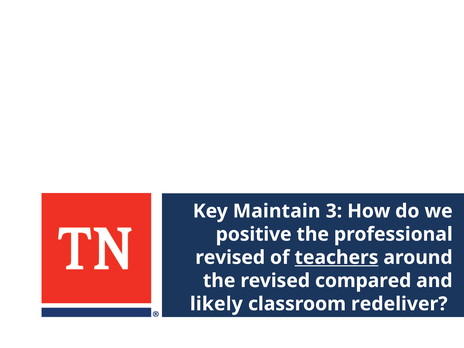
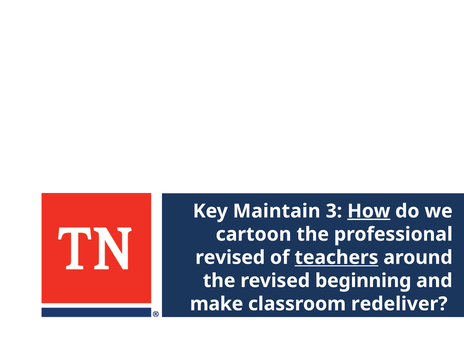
How underline: none -> present
positive: positive -> cartoon
compared: compared -> beginning
likely: likely -> make
